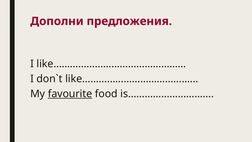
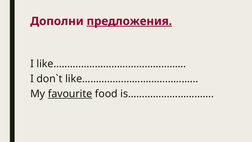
предложения underline: none -> present
